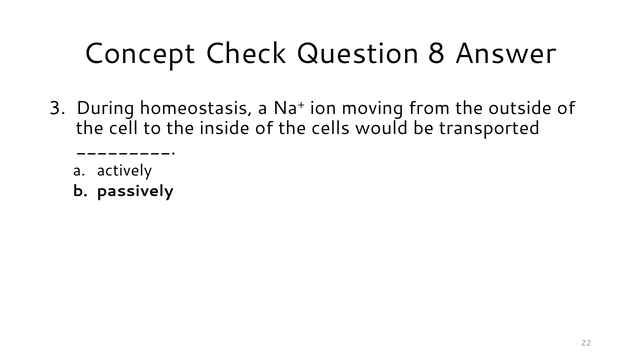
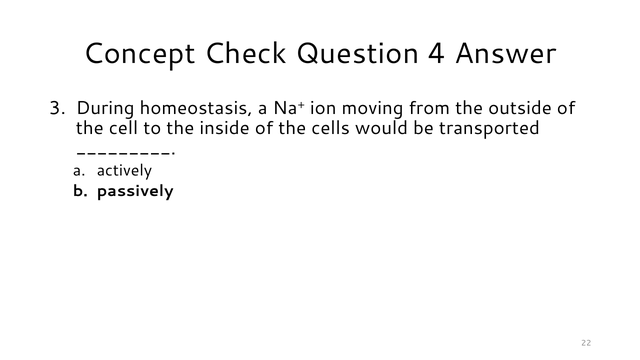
8: 8 -> 4
